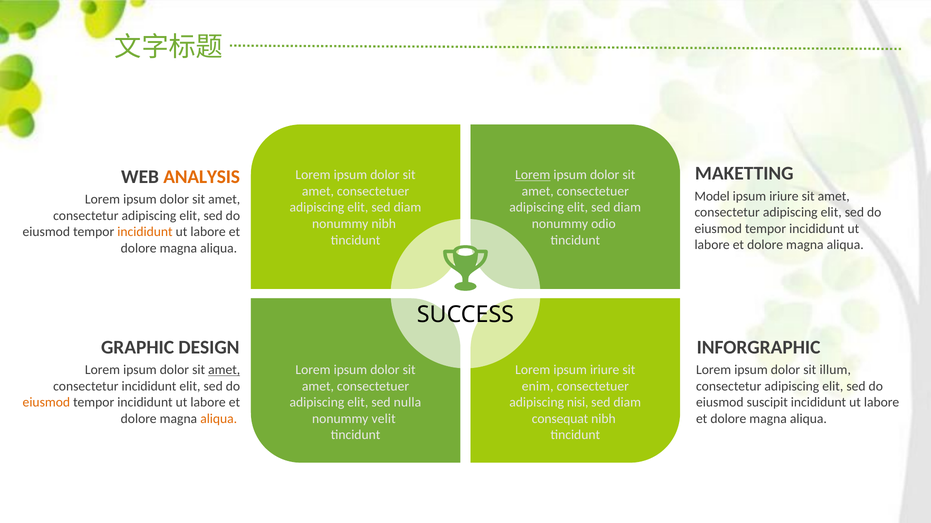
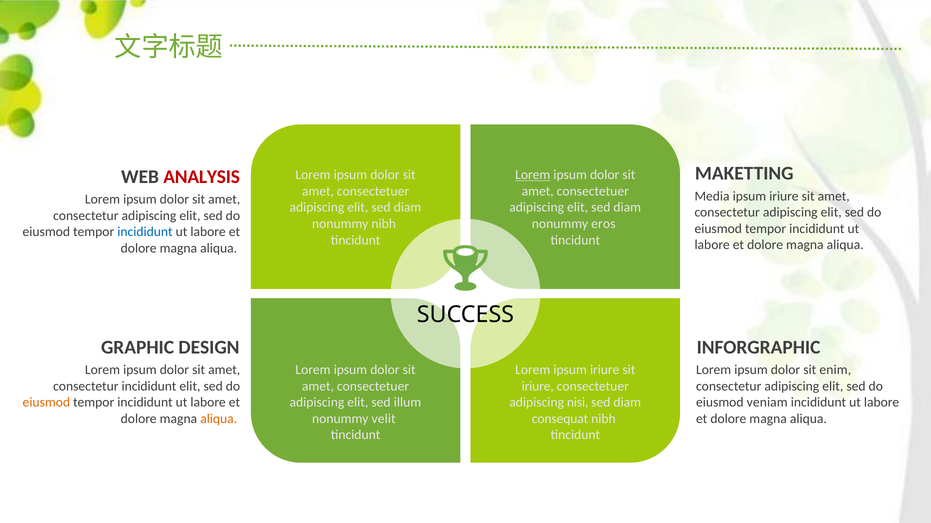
ANALYSIS colour: orange -> red
Model: Model -> Media
odio: odio -> eros
incididunt at (145, 232) colour: orange -> blue
amet at (224, 370) underline: present -> none
illum: illum -> enim
enim at (538, 387): enim -> iriure
nulla: nulla -> illum
suscipit: suscipit -> veniam
